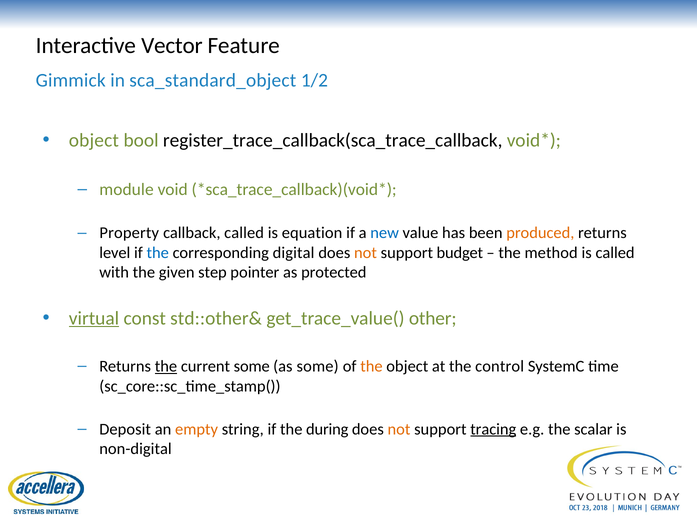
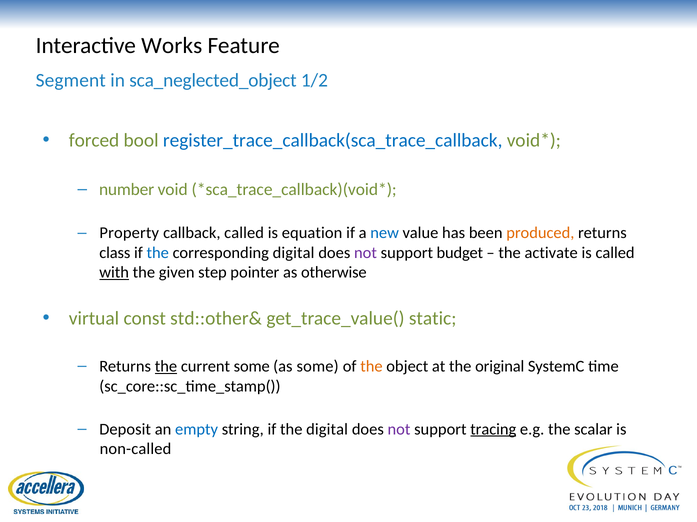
Vector: Vector -> Works
Gimmick: Gimmick -> Segment
sca_standard_object: sca_standard_object -> sca_neglected_object
object at (94, 141): object -> forced
register_trace_callback(sca_trace_callback colour: black -> blue
module: module -> number
level: level -> class
not at (365, 253) colour: orange -> purple
method: method -> activate
with underline: none -> present
protected: protected -> otherwise
virtual underline: present -> none
other: other -> static
control: control -> original
empty colour: orange -> blue
the during: during -> digital
not at (399, 430) colour: orange -> purple
non-digital: non-digital -> non-called
